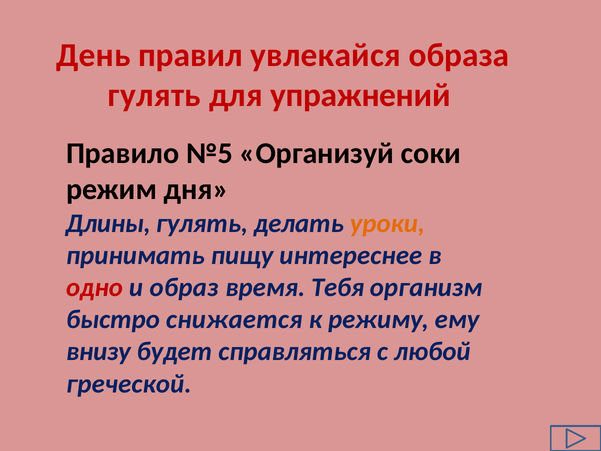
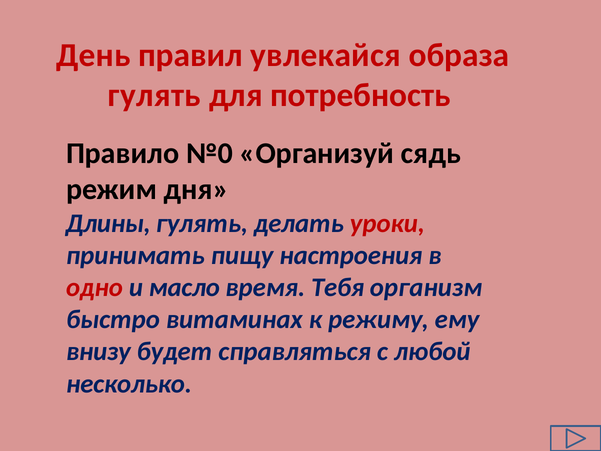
упражнений: упражнений -> потребность
№5: №5 -> №0
соки: соки -> сядь
уроки colour: orange -> red
интереснее: интереснее -> настроения
образ: образ -> масло
снижается: снижается -> витаминах
греческой: греческой -> несколько
